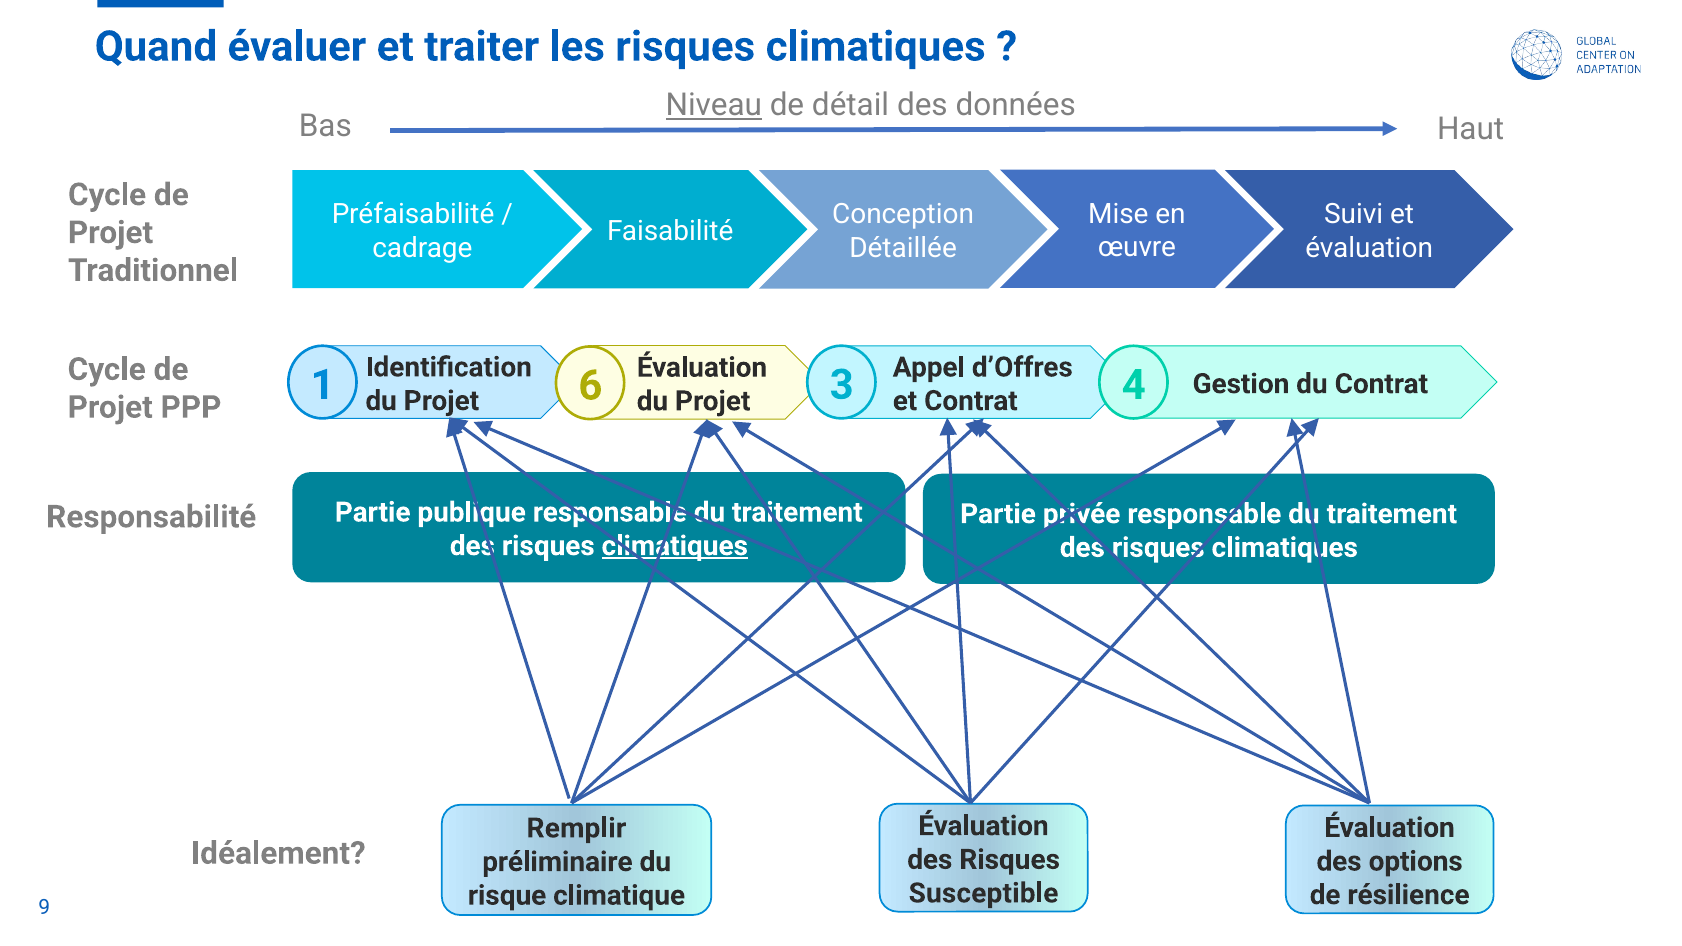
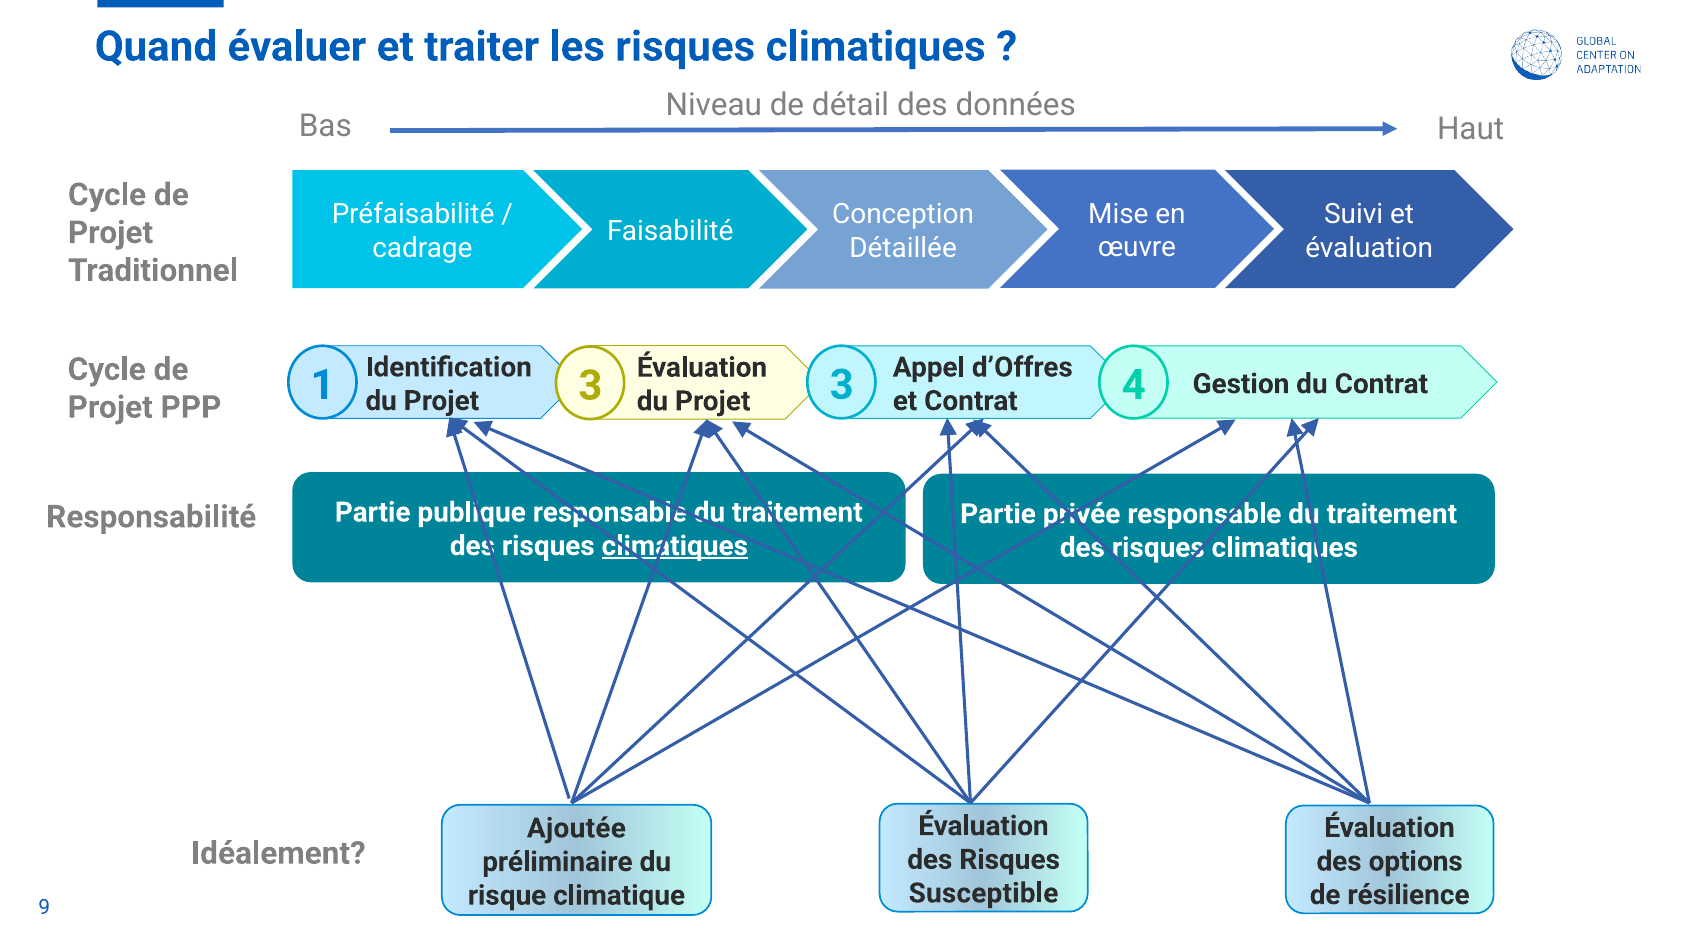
Niveau underline: present -> none
1 6: 6 -> 3
Remplir: Remplir -> Ajoutée
